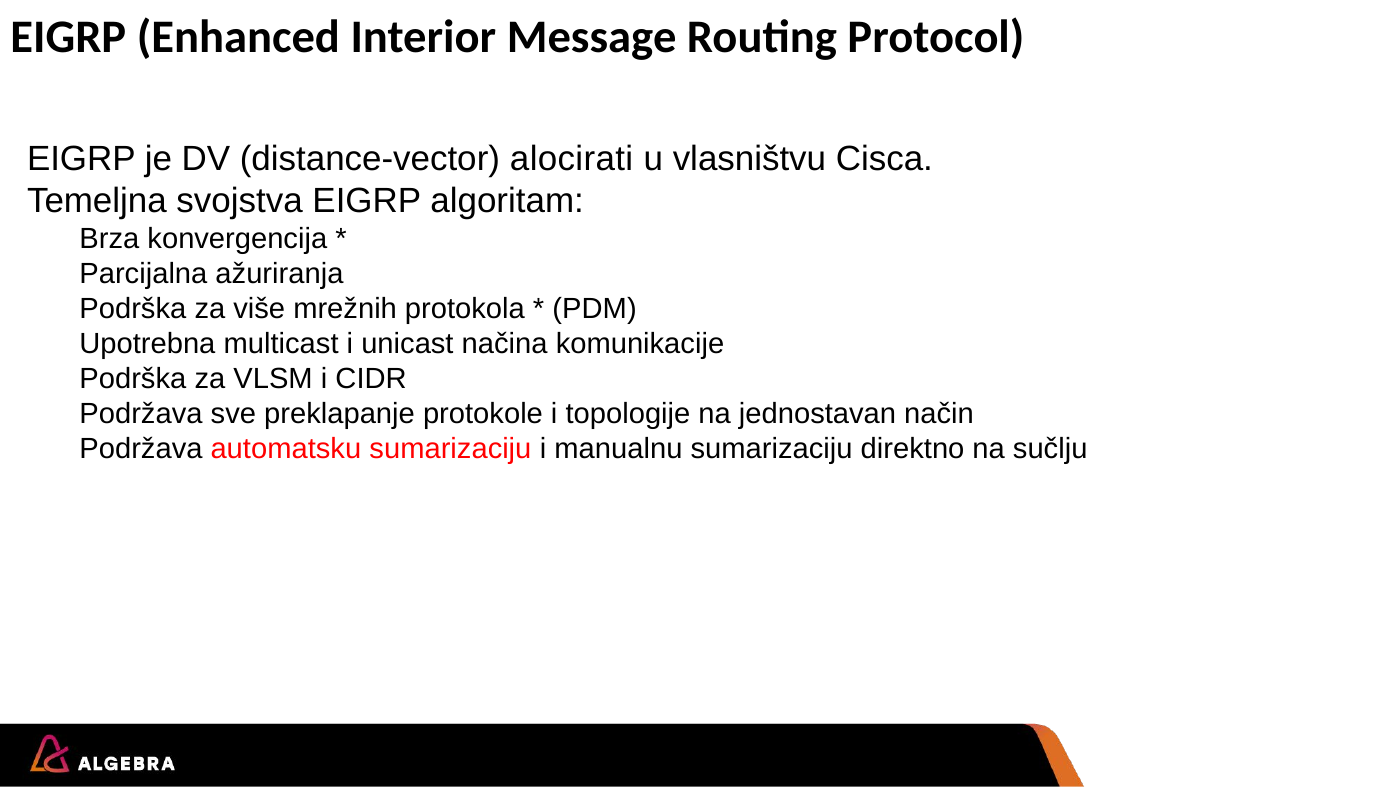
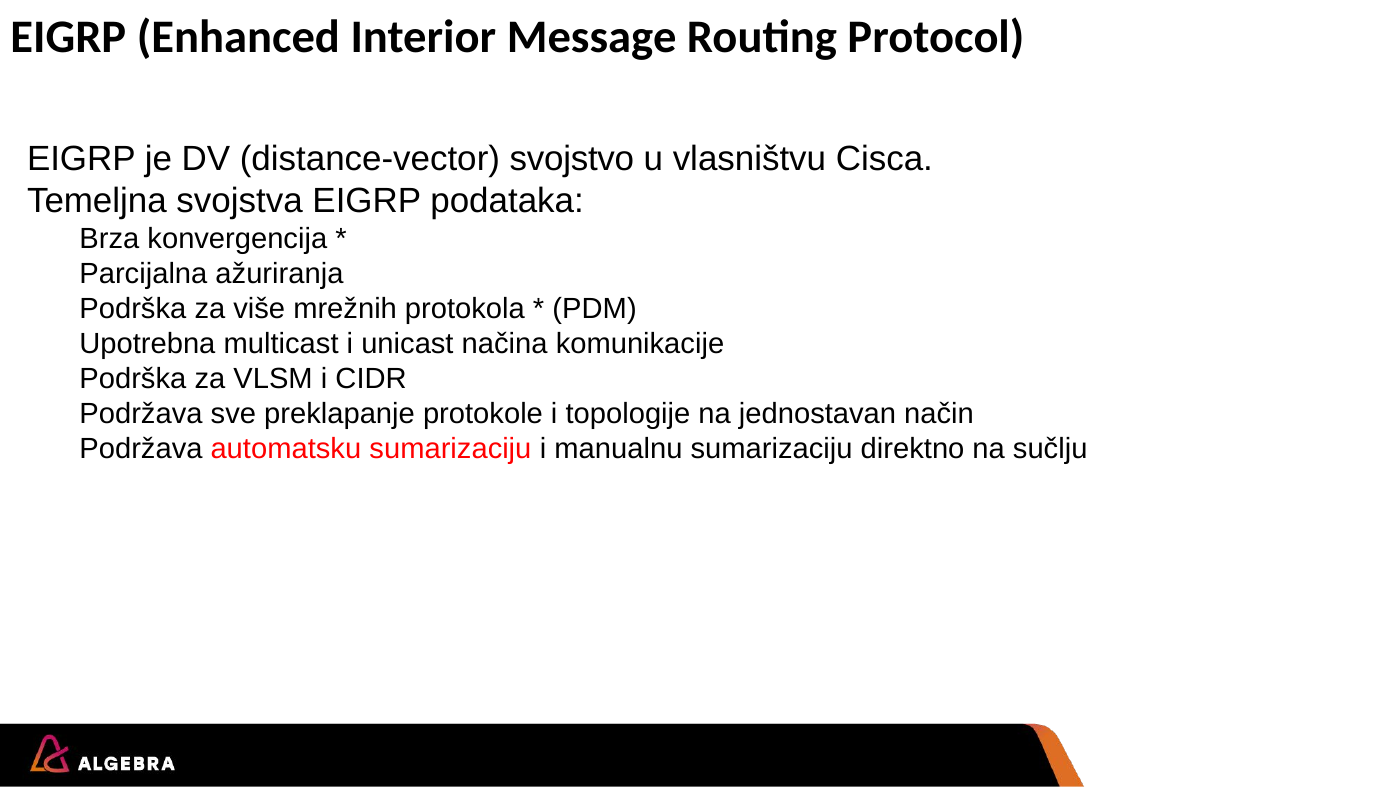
alocirati: alocirati -> svojstvo
algoritam: algoritam -> podataka
